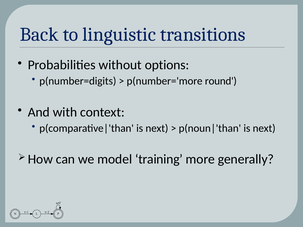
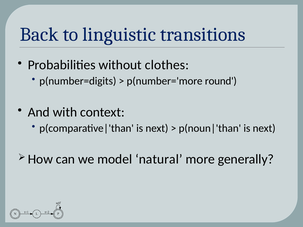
options: options -> clothes
training: training -> natural
